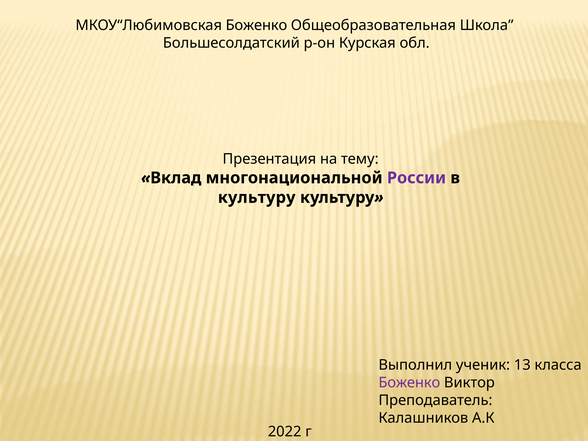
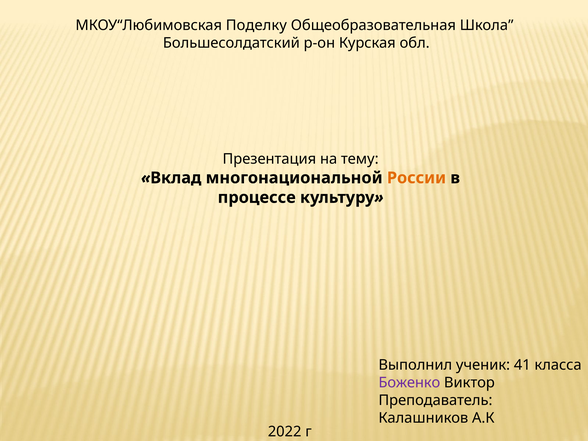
МКОУ“Любимовская Боженко: Боженко -> Поделку
России colour: purple -> orange
культуру at (257, 197): культуру -> процессе
13: 13 -> 41
